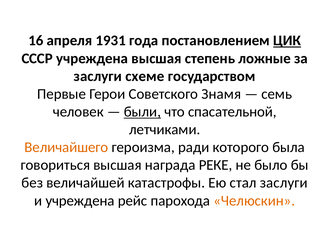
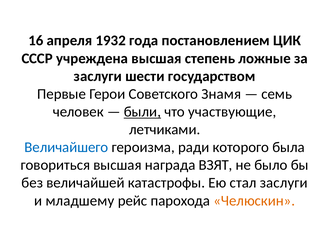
1931: 1931 -> 1932
ЦИК underline: present -> none
схеме: схеме -> шести
спасательной: спасательной -> участвующие
Величайшего colour: orange -> blue
РЕКЕ: РЕКЕ -> ВЗЯТ
и учреждена: учреждена -> младшему
